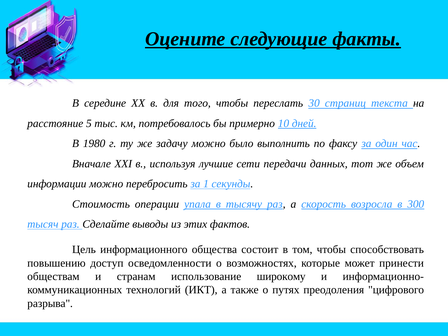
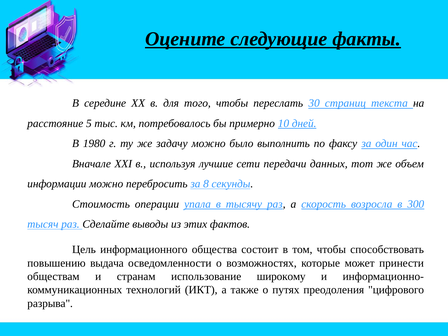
1: 1 -> 8
доступ: доступ -> выдача
